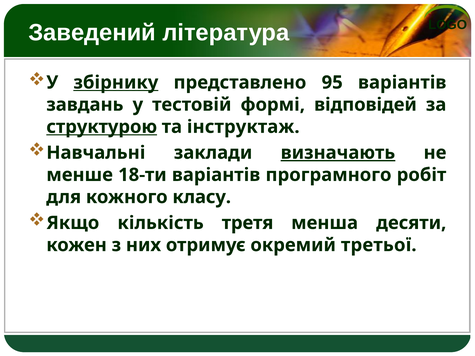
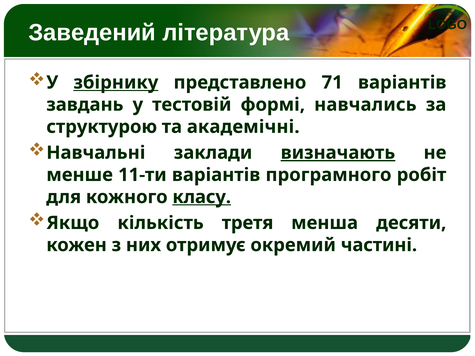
95: 95 -> 71
відповідей: відповідей -> навчались
структурою underline: present -> none
інструктаж: інструктаж -> академічні
18-ти: 18-ти -> 11-ти
класу underline: none -> present
третьої: третьої -> частині
